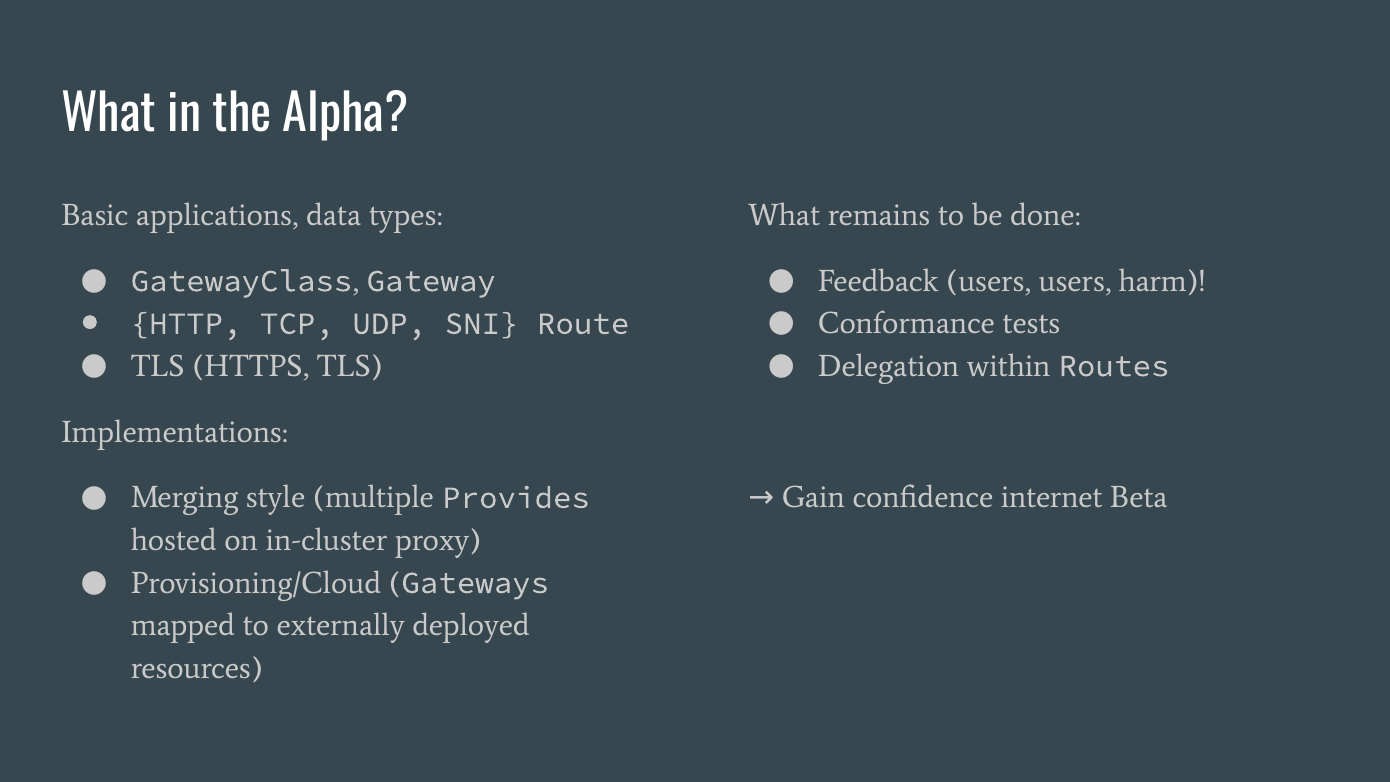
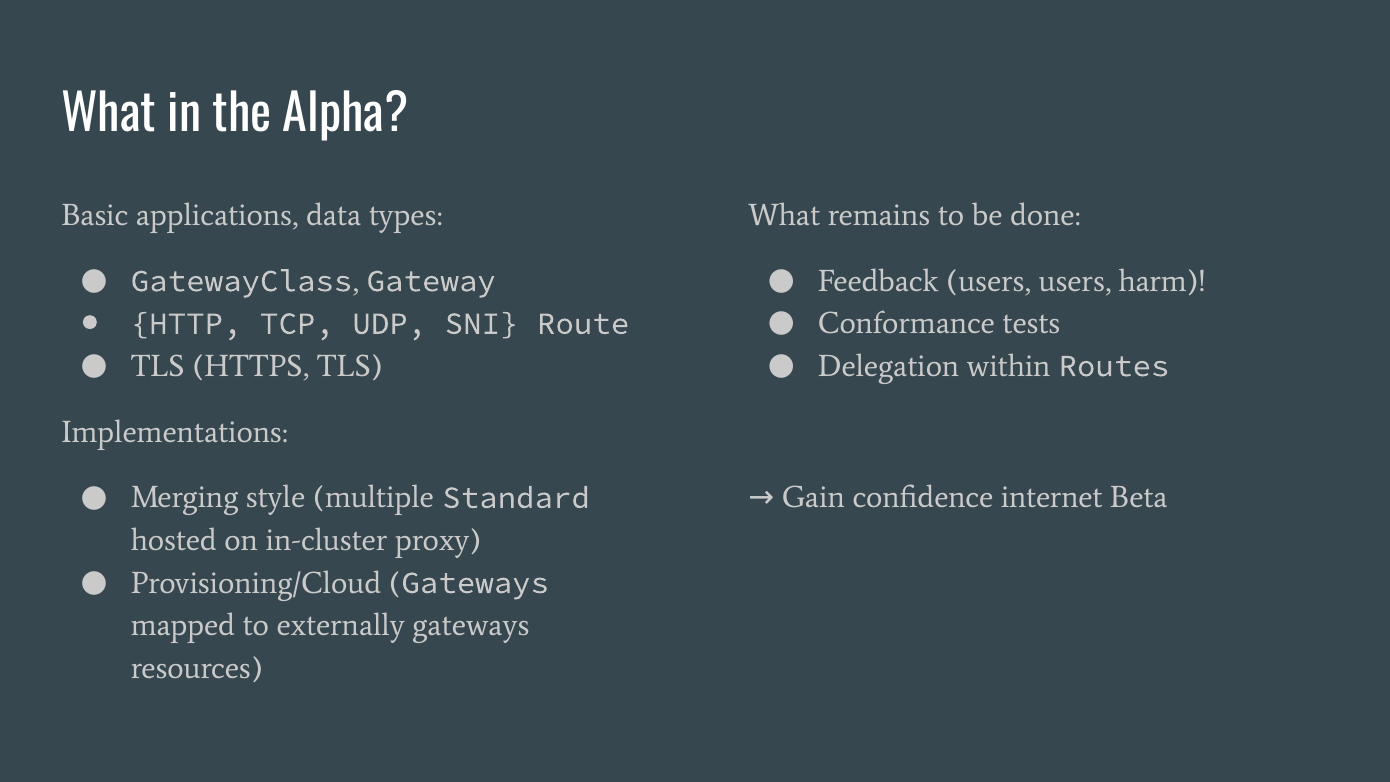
Provides: Provides -> Standard
externally deployed: deployed -> gateways
